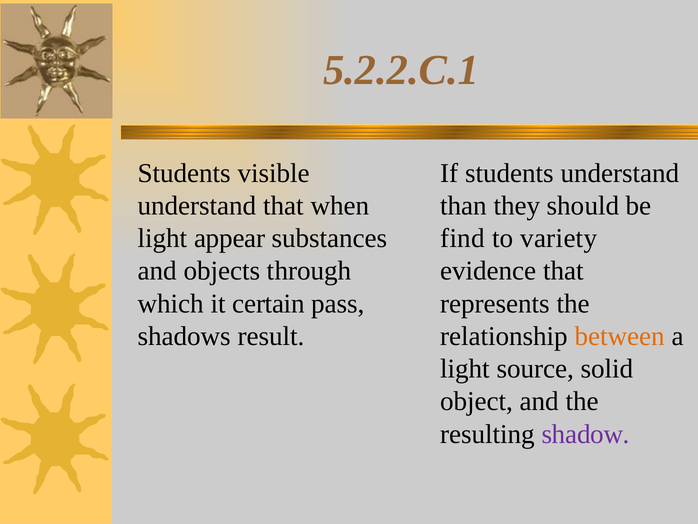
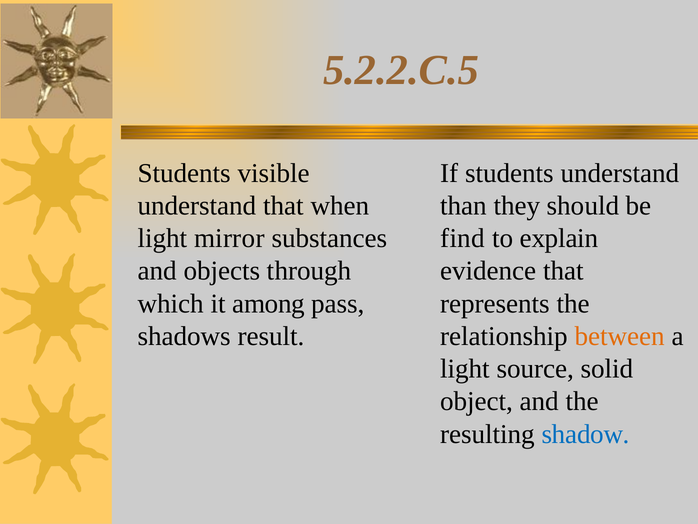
5.2.2.C.1: 5.2.2.C.1 -> 5.2.2.C.5
appear: appear -> mirror
variety: variety -> explain
certain: certain -> among
shadow colour: purple -> blue
